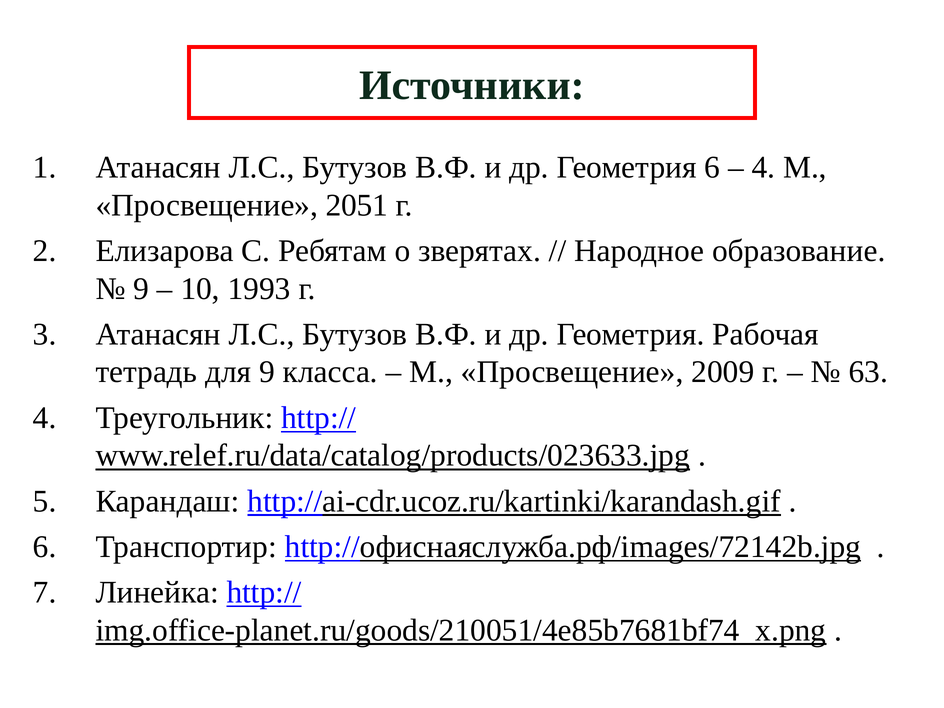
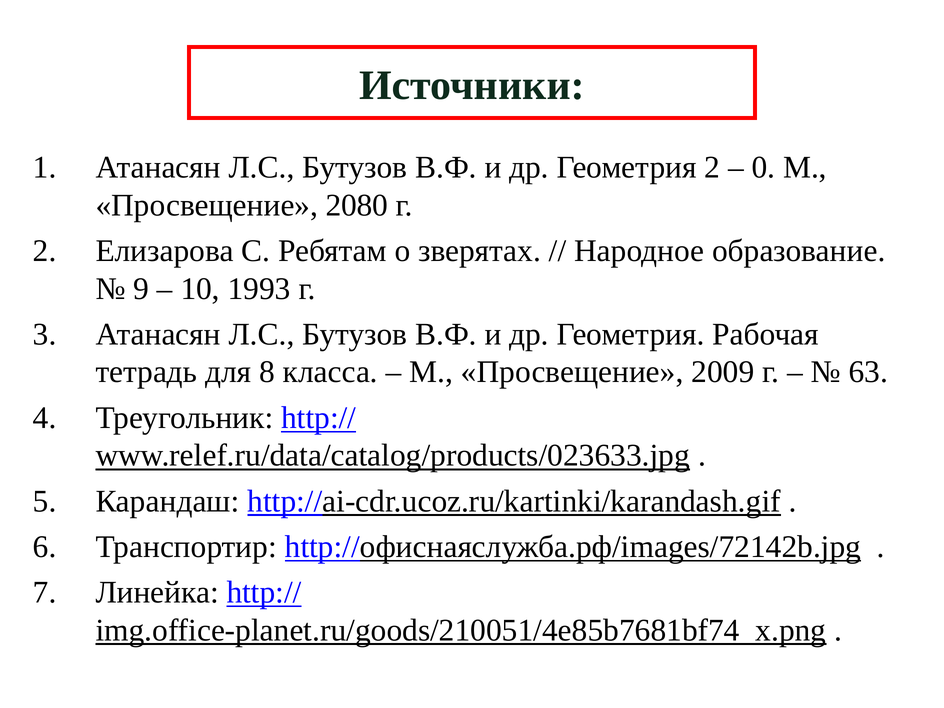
Геометрия 6: 6 -> 2
4 at (763, 168): 4 -> 0
2051: 2051 -> 2080
для 9: 9 -> 8
